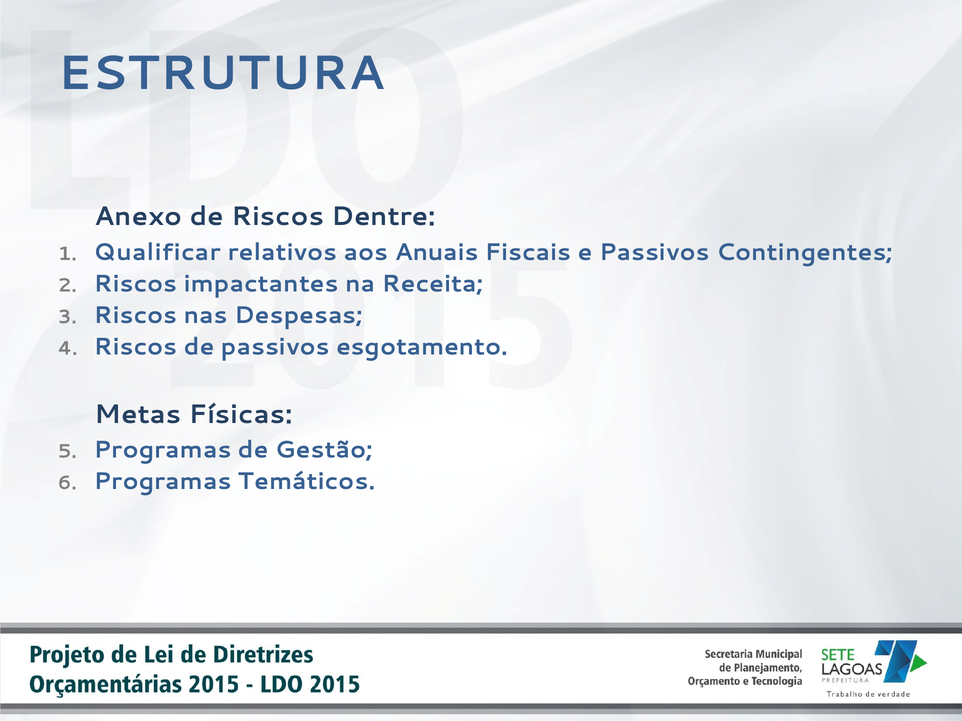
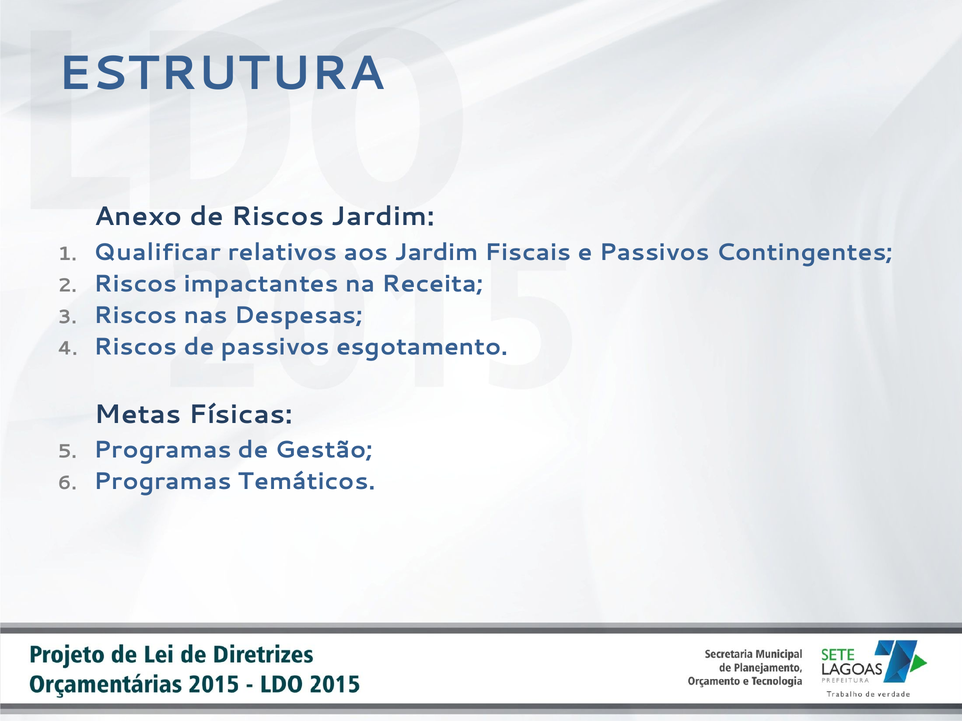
Riscos Dentre: Dentre -> Jardim
aos Anuais: Anuais -> Jardim
